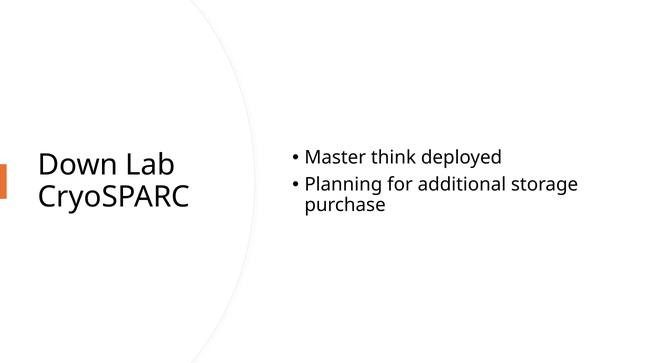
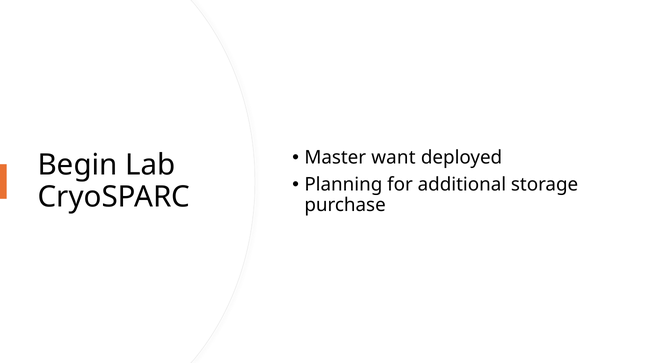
think: think -> want
Down: Down -> Begin
